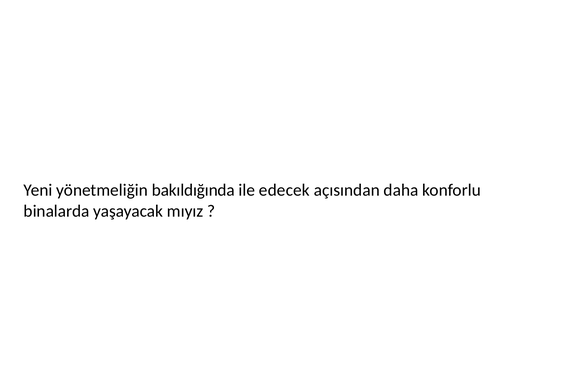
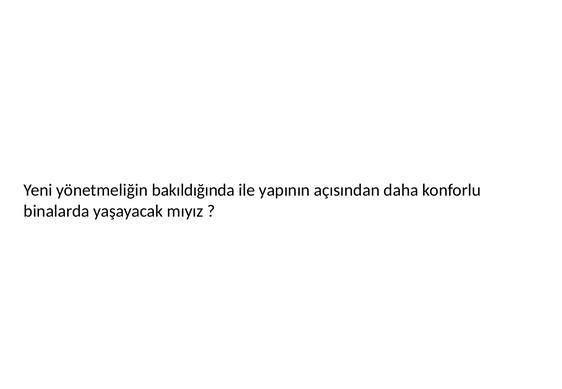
edecek: edecek -> yapının
